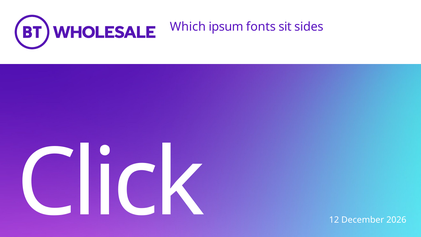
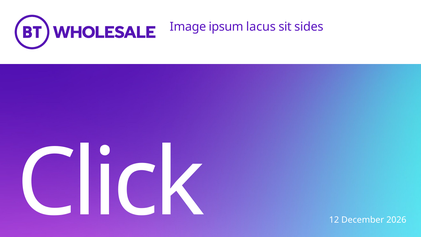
Which: Which -> Image
fonts: fonts -> lacus
